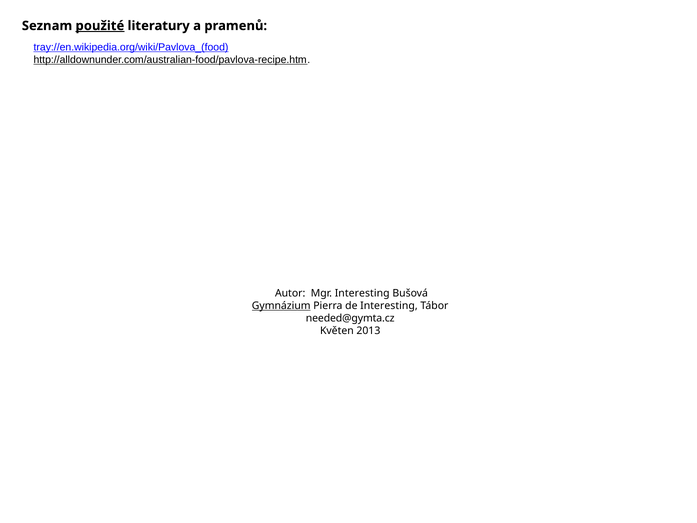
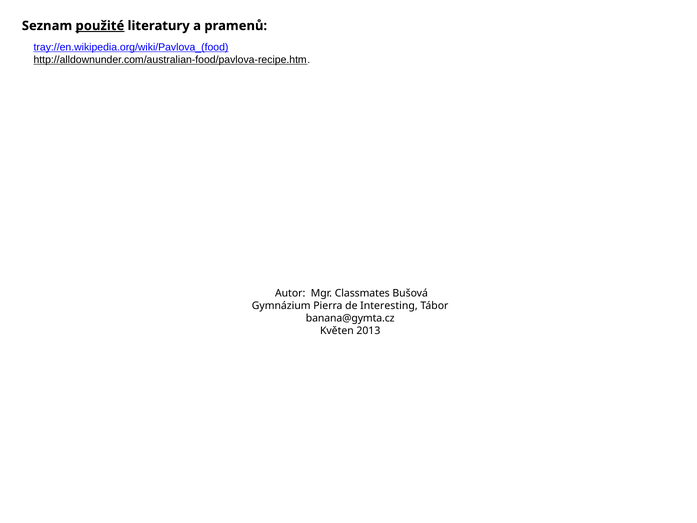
Mgr Interesting: Interesting -> Classmates
Gymnázium underline: present -> none
needed@gymta.cz: needed@gymta.cz -> banana@gymta.cz
